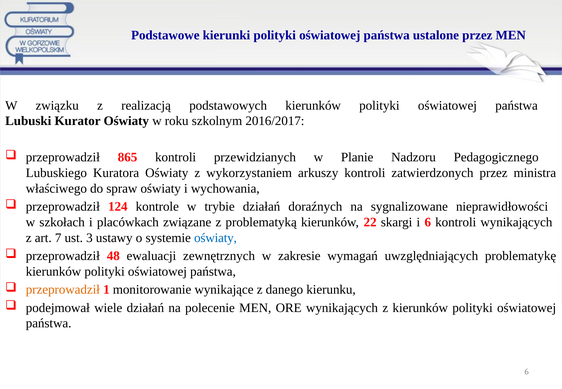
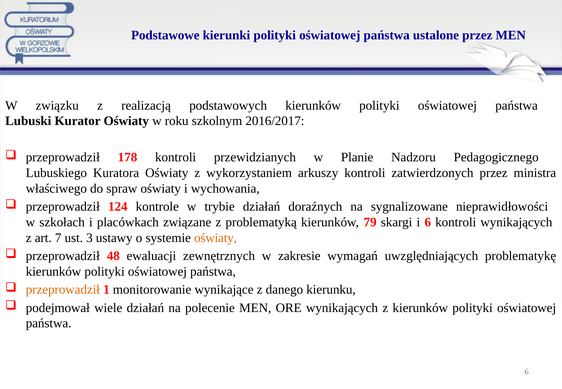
865: 865 -> 178
22: 22 -> 79
oświaty at (216, 238) colour: blue -> orange
